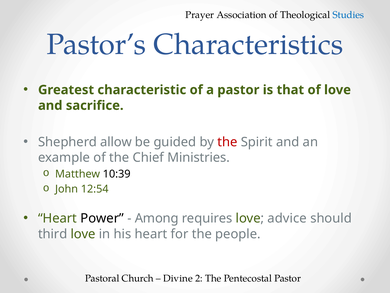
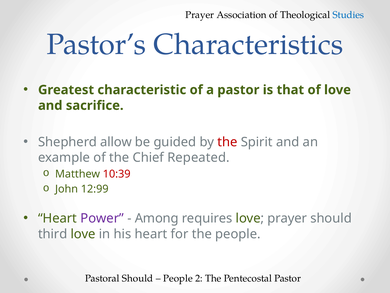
Ministries: Ministries -> Repeated
10:39 colour: black -> red
12:54: 12:54 -> 12:99
Power colour: black -> purple
love advice: advice -> prayer
Pastoral Church: Church -> Should
Divine at (178, 278): Divine -> People
